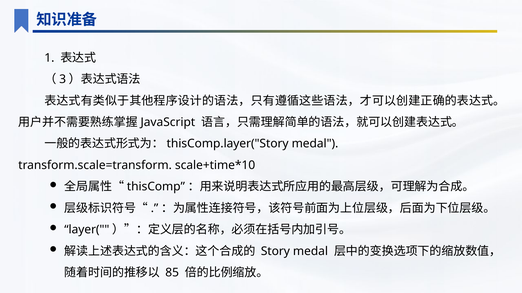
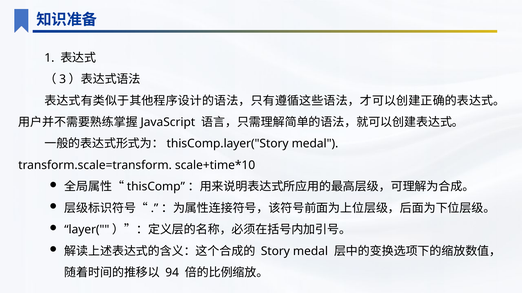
85: 85 -> 94
